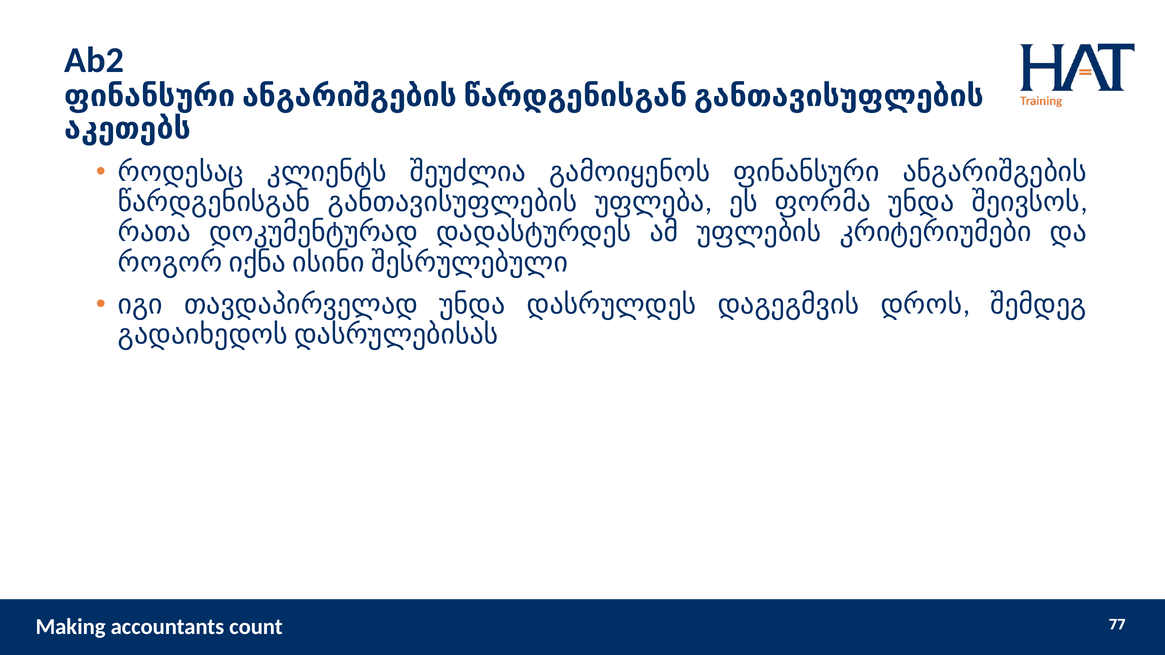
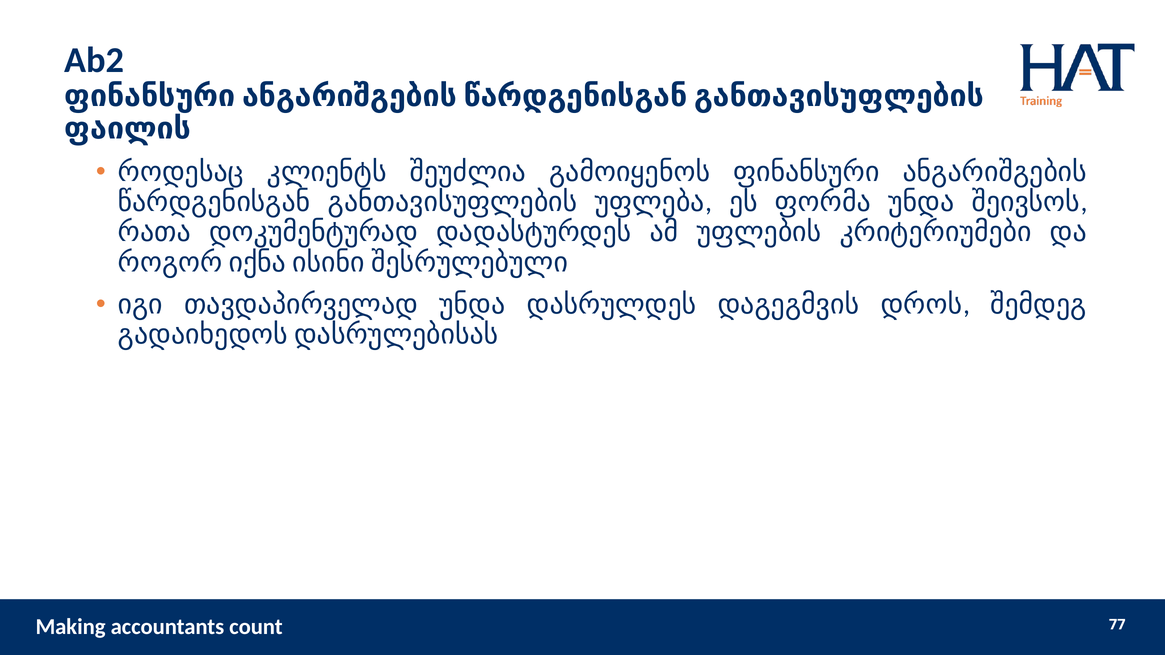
აკეთებს: აკეთებს -> ფაილის
